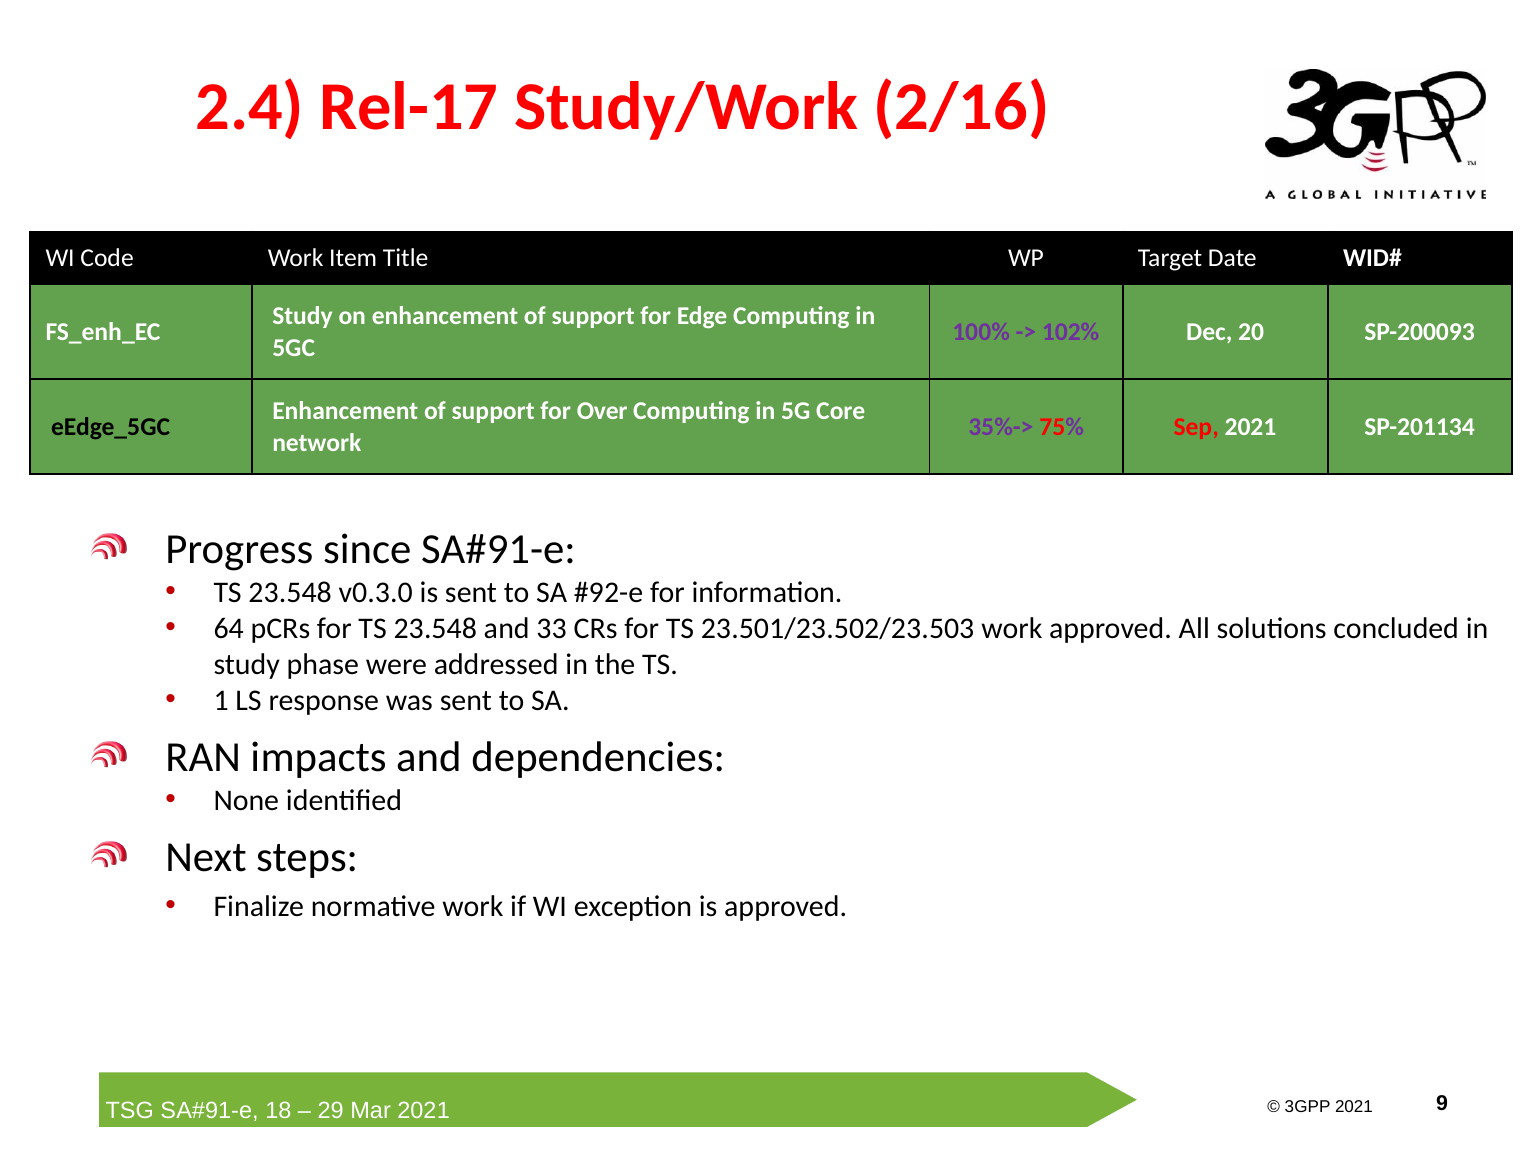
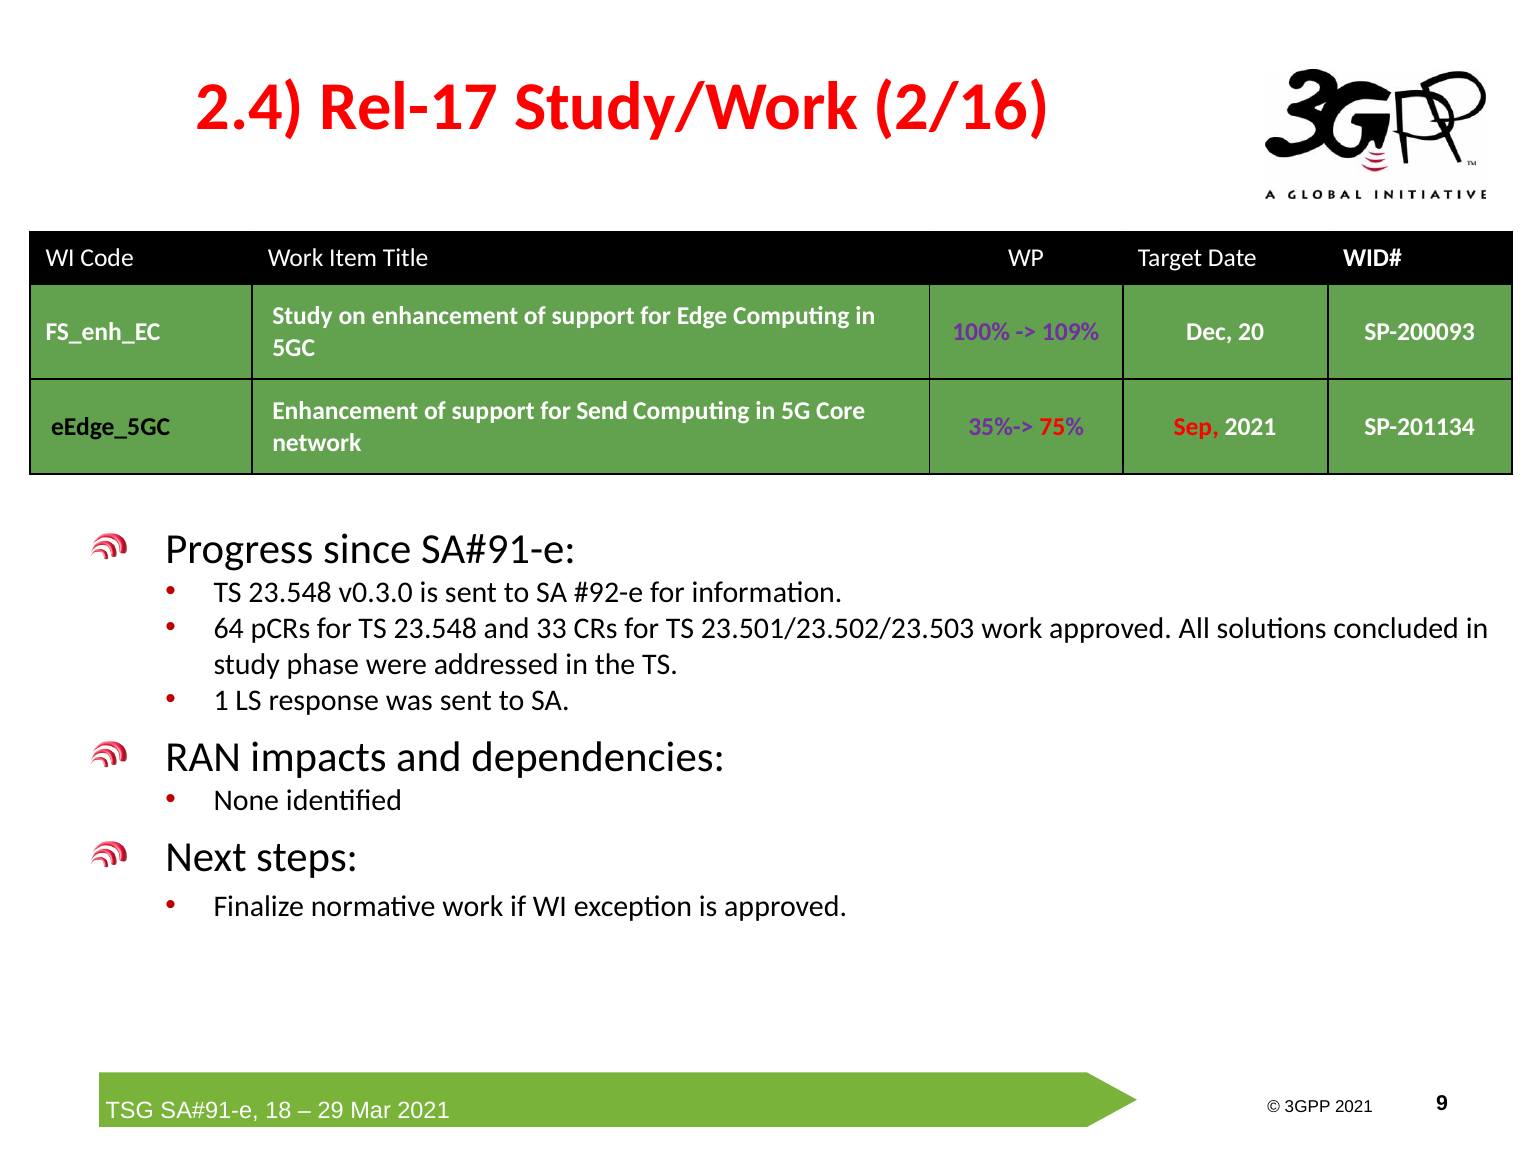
102%: 102% -> 109%
Over: Over -> Send
